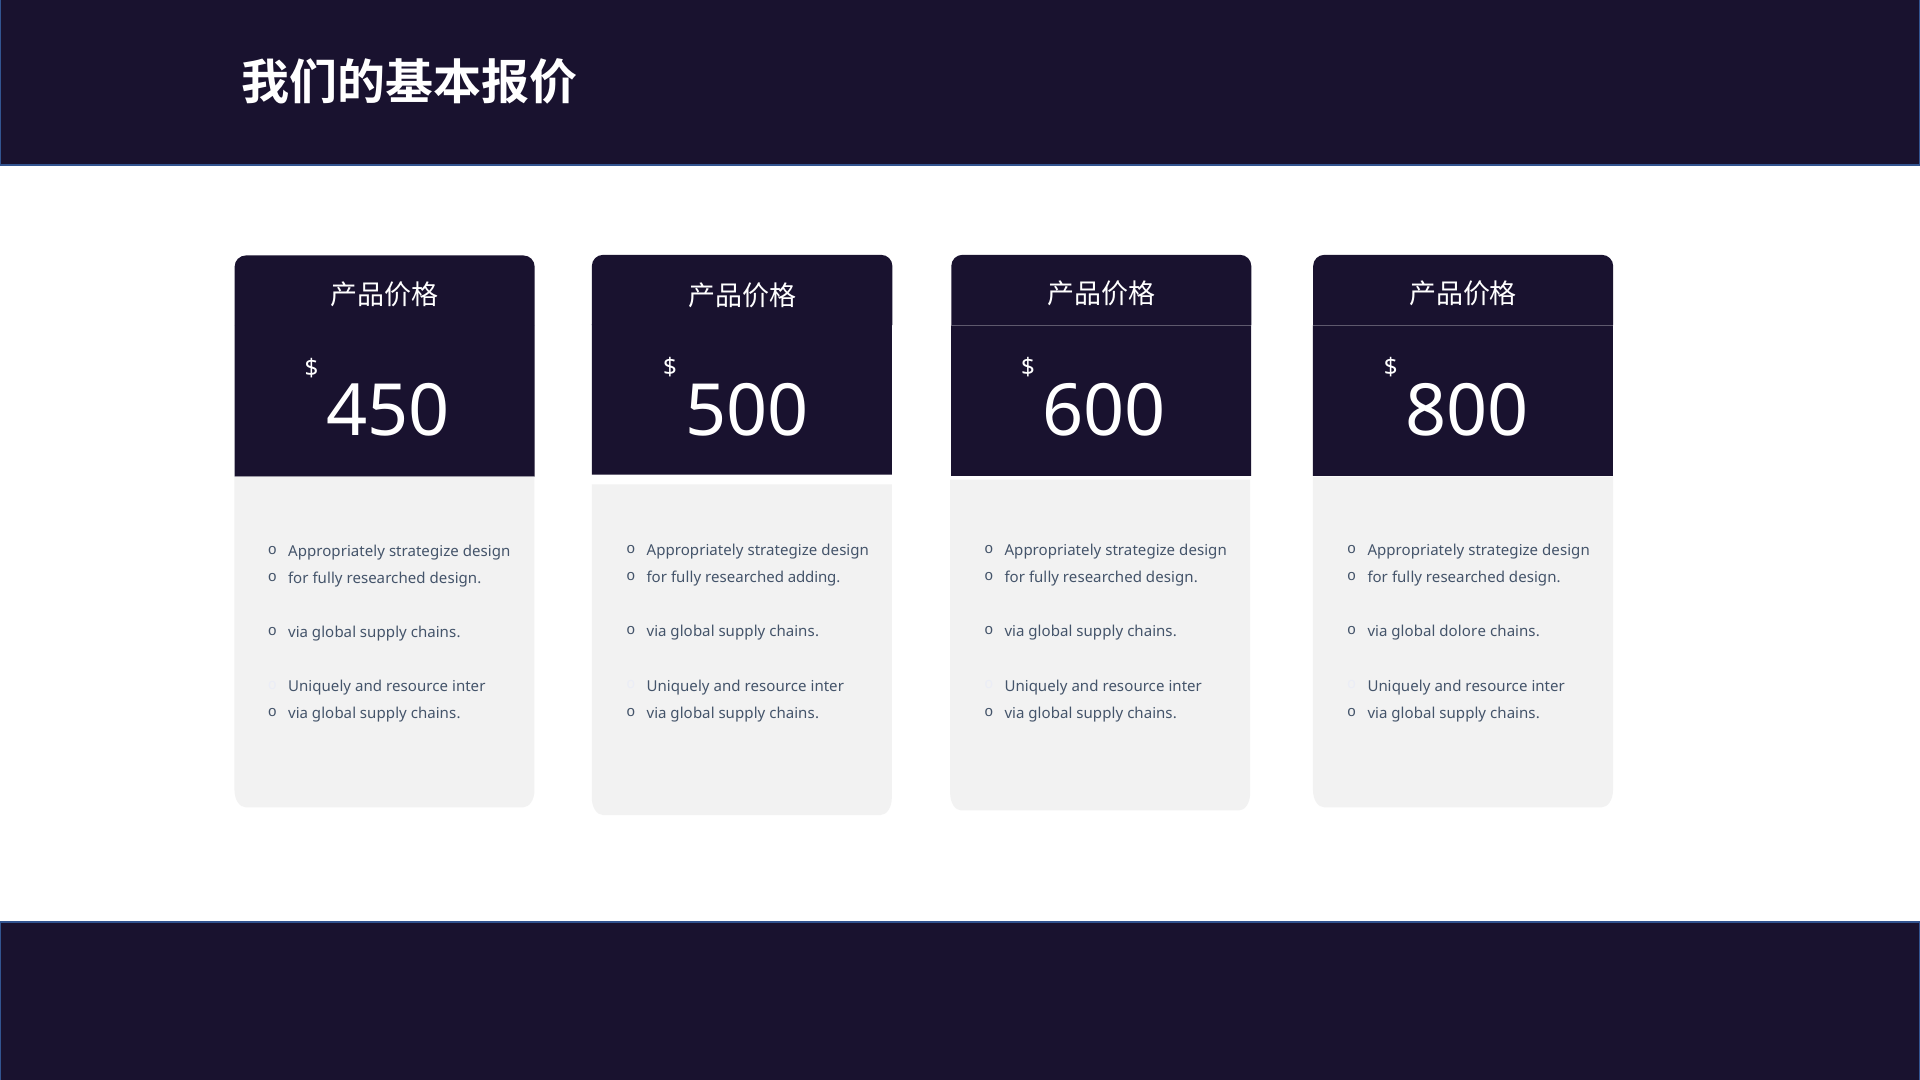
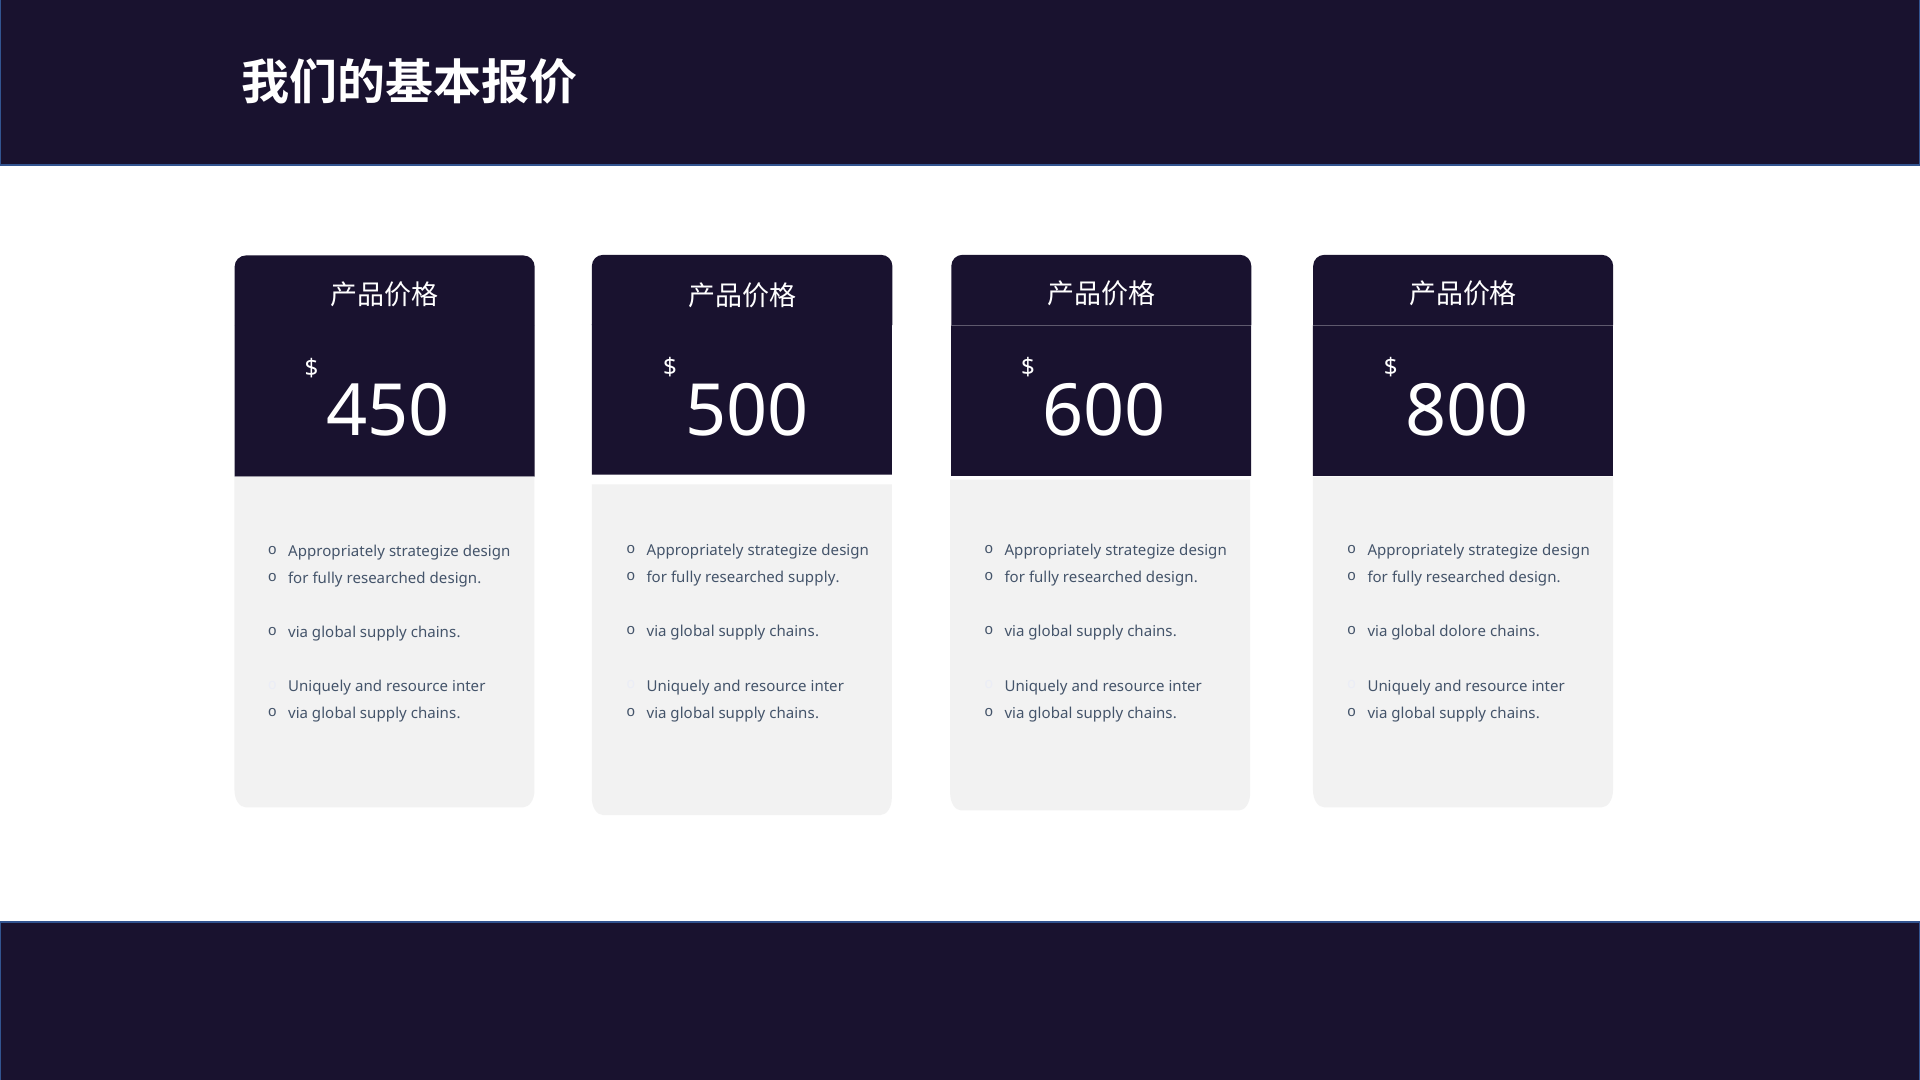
researched adding: adding -> supply
